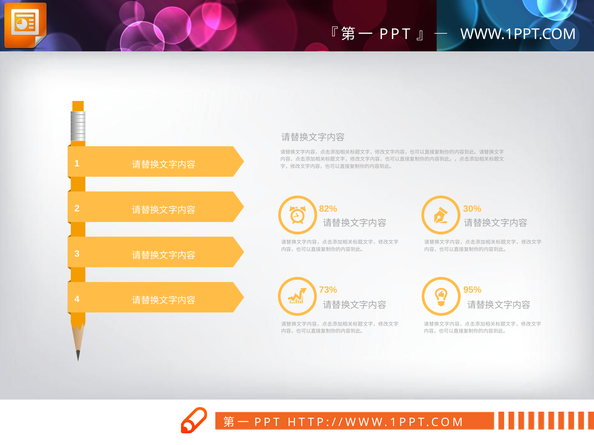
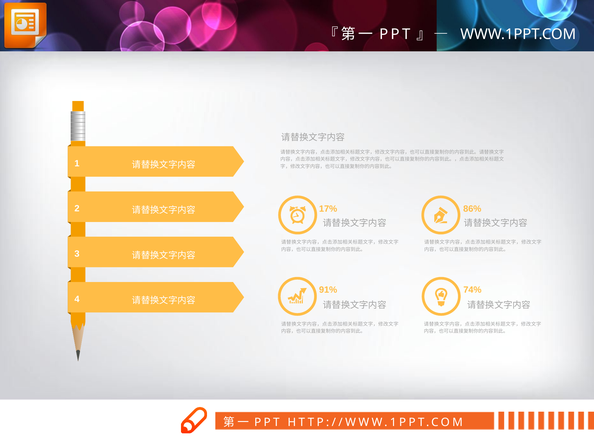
82%: 82% -> 17%
30%: 30% -> 86%
73%: 73% -> 91%
95%: 95% -> 74%
